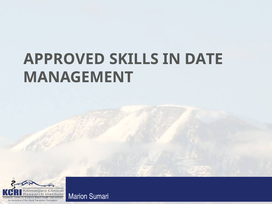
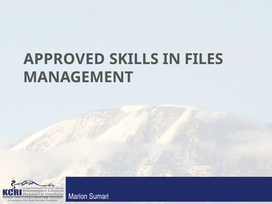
DATE: DATE -> FILES
